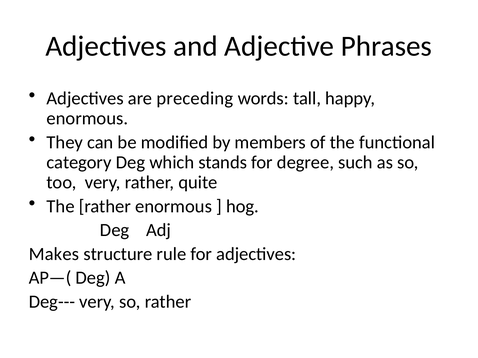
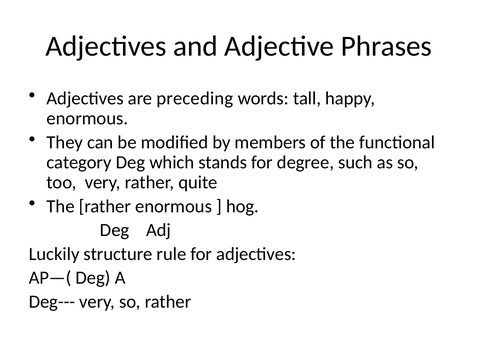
Makes: Makes -> Luckily
